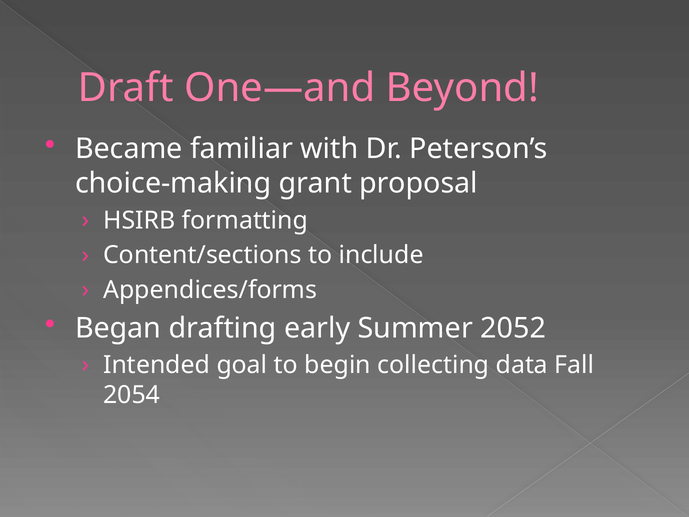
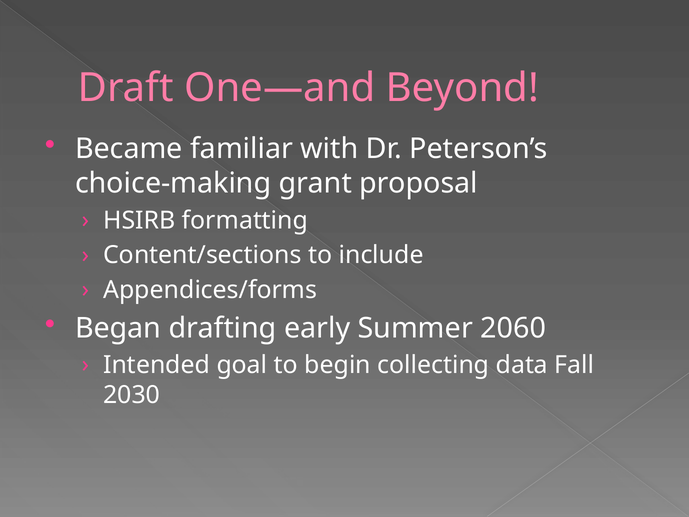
2052: 2052 -> 2060
2054: 2054 -> 2030
